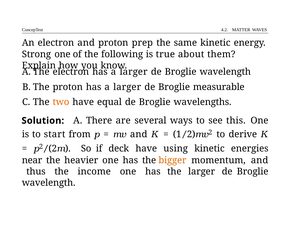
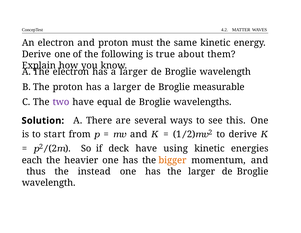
prep: prep -> must
Strong at (36, 54): Strong -> Derive
two colour: orange -> purple
near: near -> each
income: income -> instead
